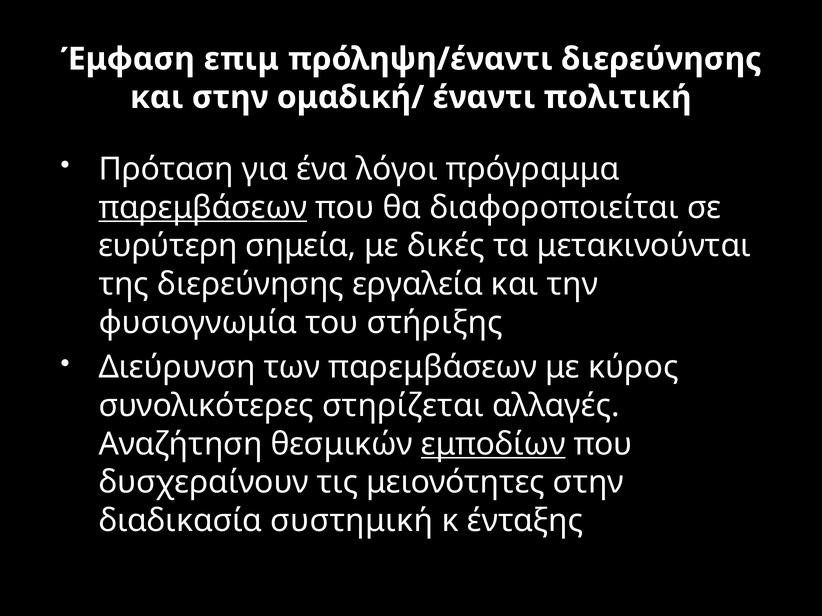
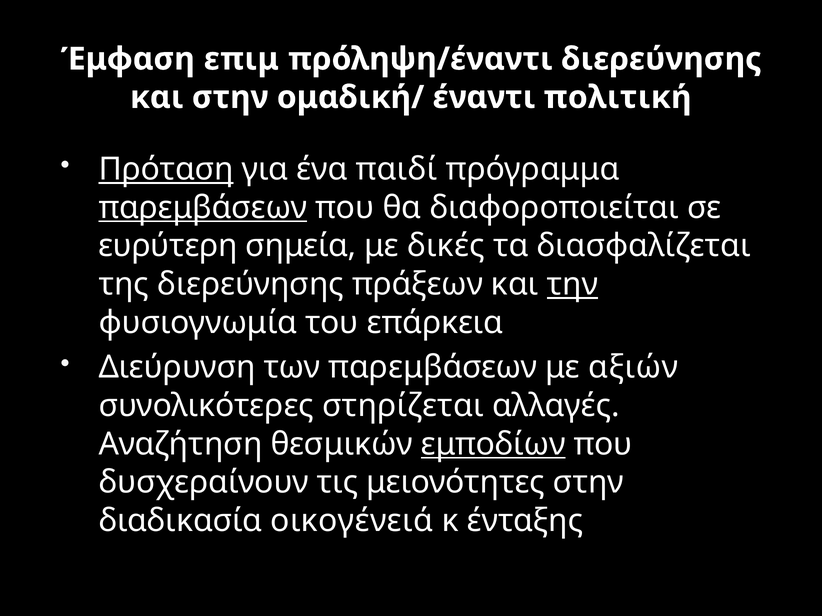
Πρόταση underline: none -> present
λόγοι: λόγοι -> παιδί
μετακινούνται: μετακινούνται -> διασφαλίζεται
εργαλεία: εργαλεία -> πράξεων
την underline: none -> present
στήριξης: στήριξης -> επάρκεια
κύρος: κύρος -> αξιών
συστημική: συστημική -> οικογένειά
